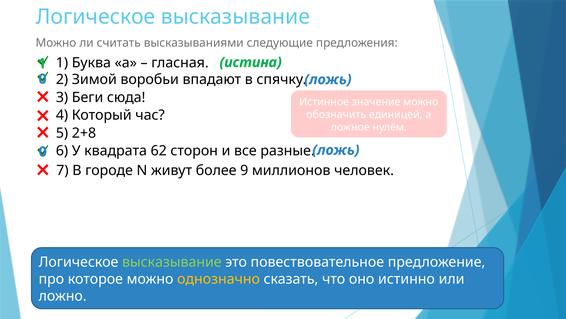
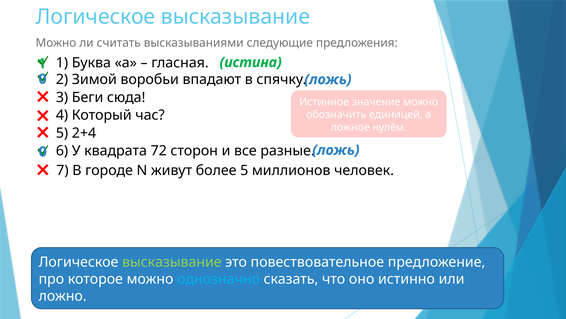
2+8: 2+8 -> 2+4
62: 62 -> 72
более 9: 9 -> 5
однозначно colour: yellow -> light blue
